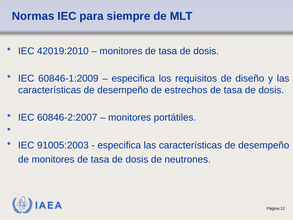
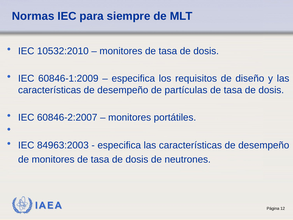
42019:2010: 42019:2010 -> 10532:2010
estrechos: estrechos -> partículas
91005:2003: 91005:2003 -> 84963:2003
